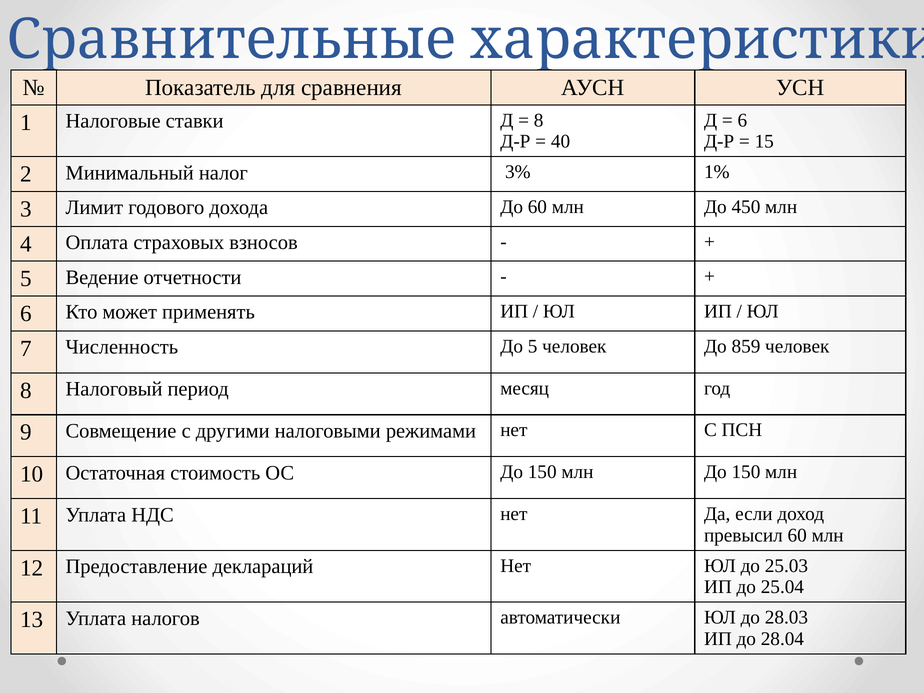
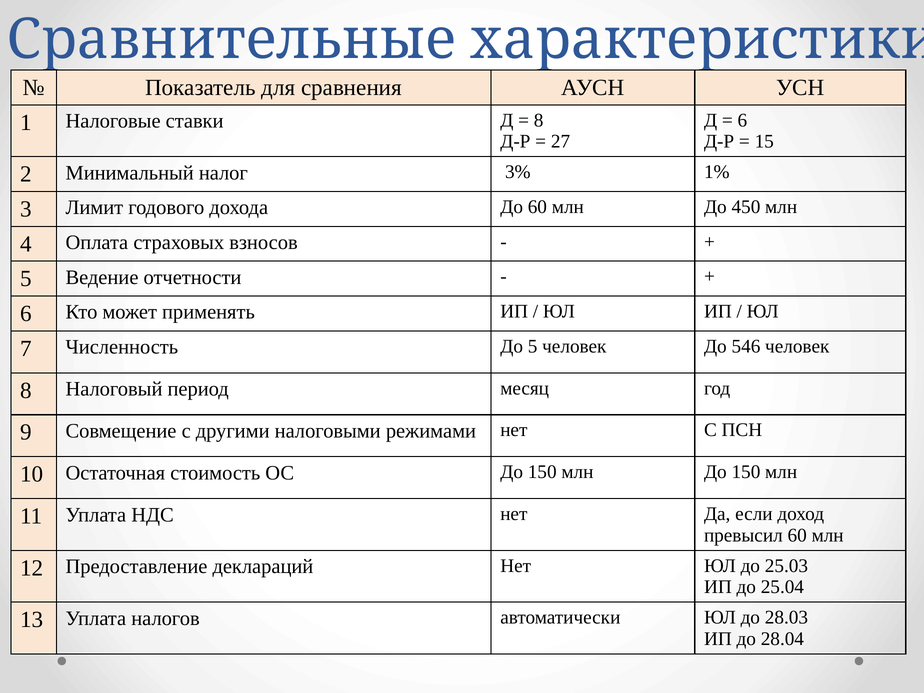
40: 40 -> 27
859: 859 -> 546
